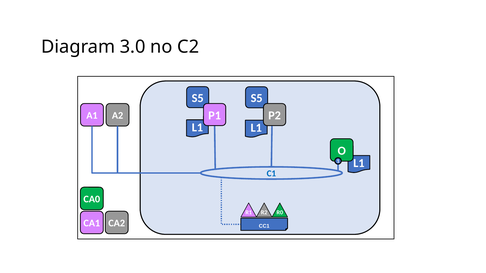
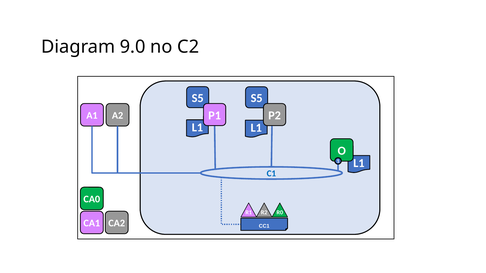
3.0: 3.0 -> 9.0
